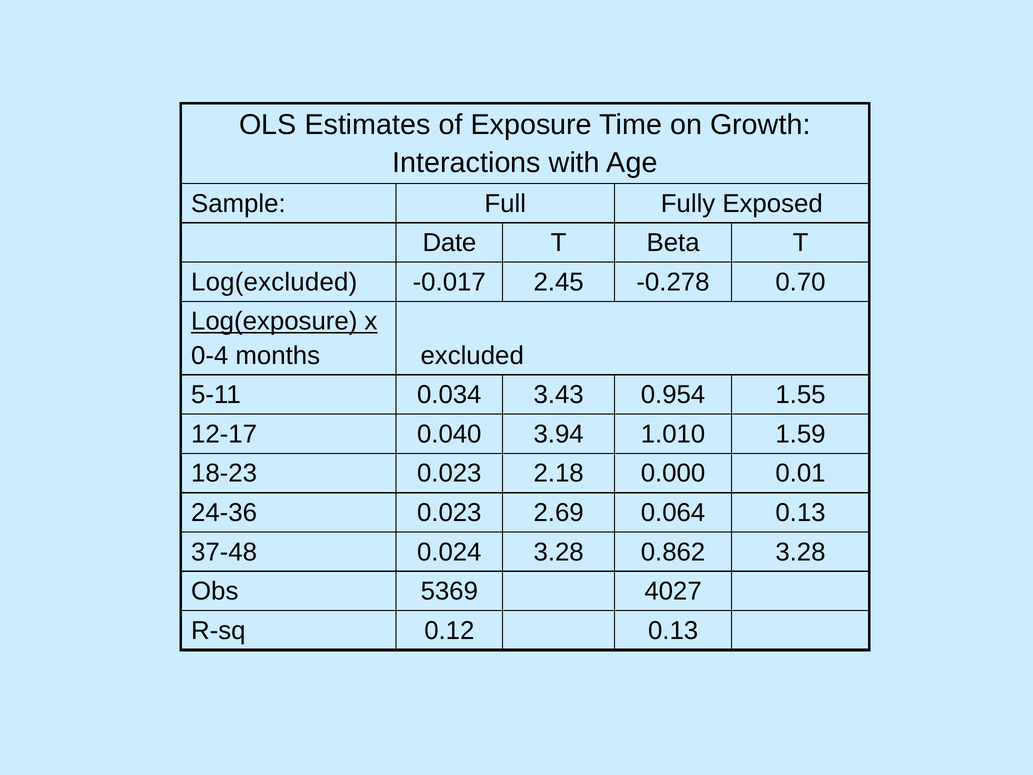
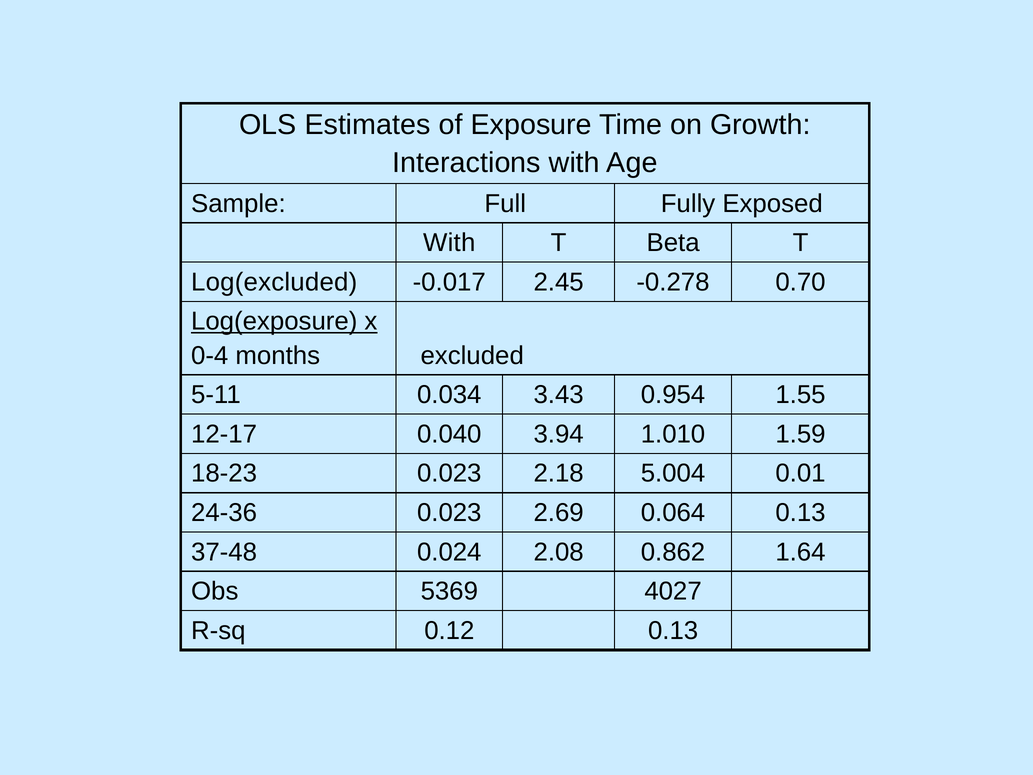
Date at (449, 243): Date -> With
0.000: 0.000 -> 5.004
0.024 3.28: 3.28 -> 2.08
0.862 3.28: 3.28 -> 1.64
